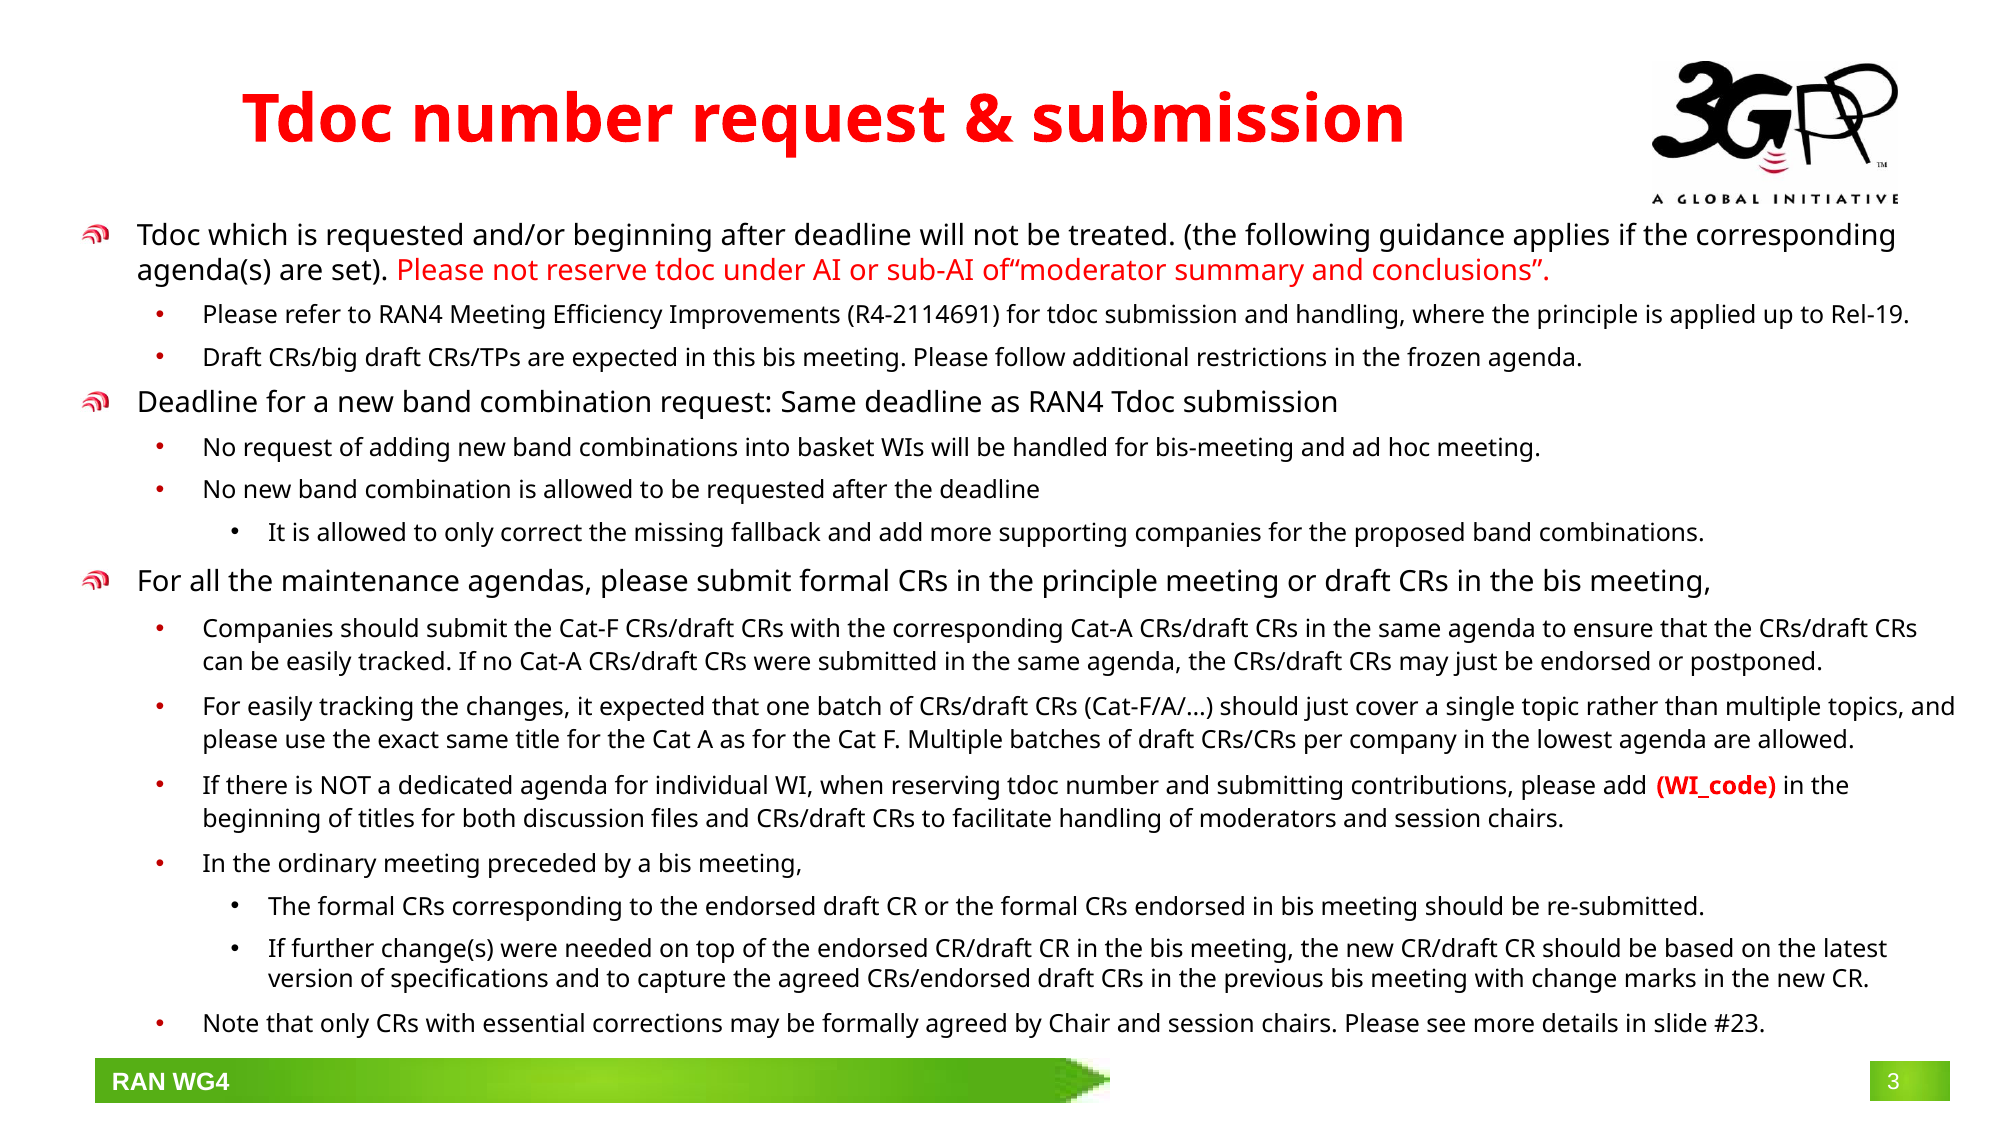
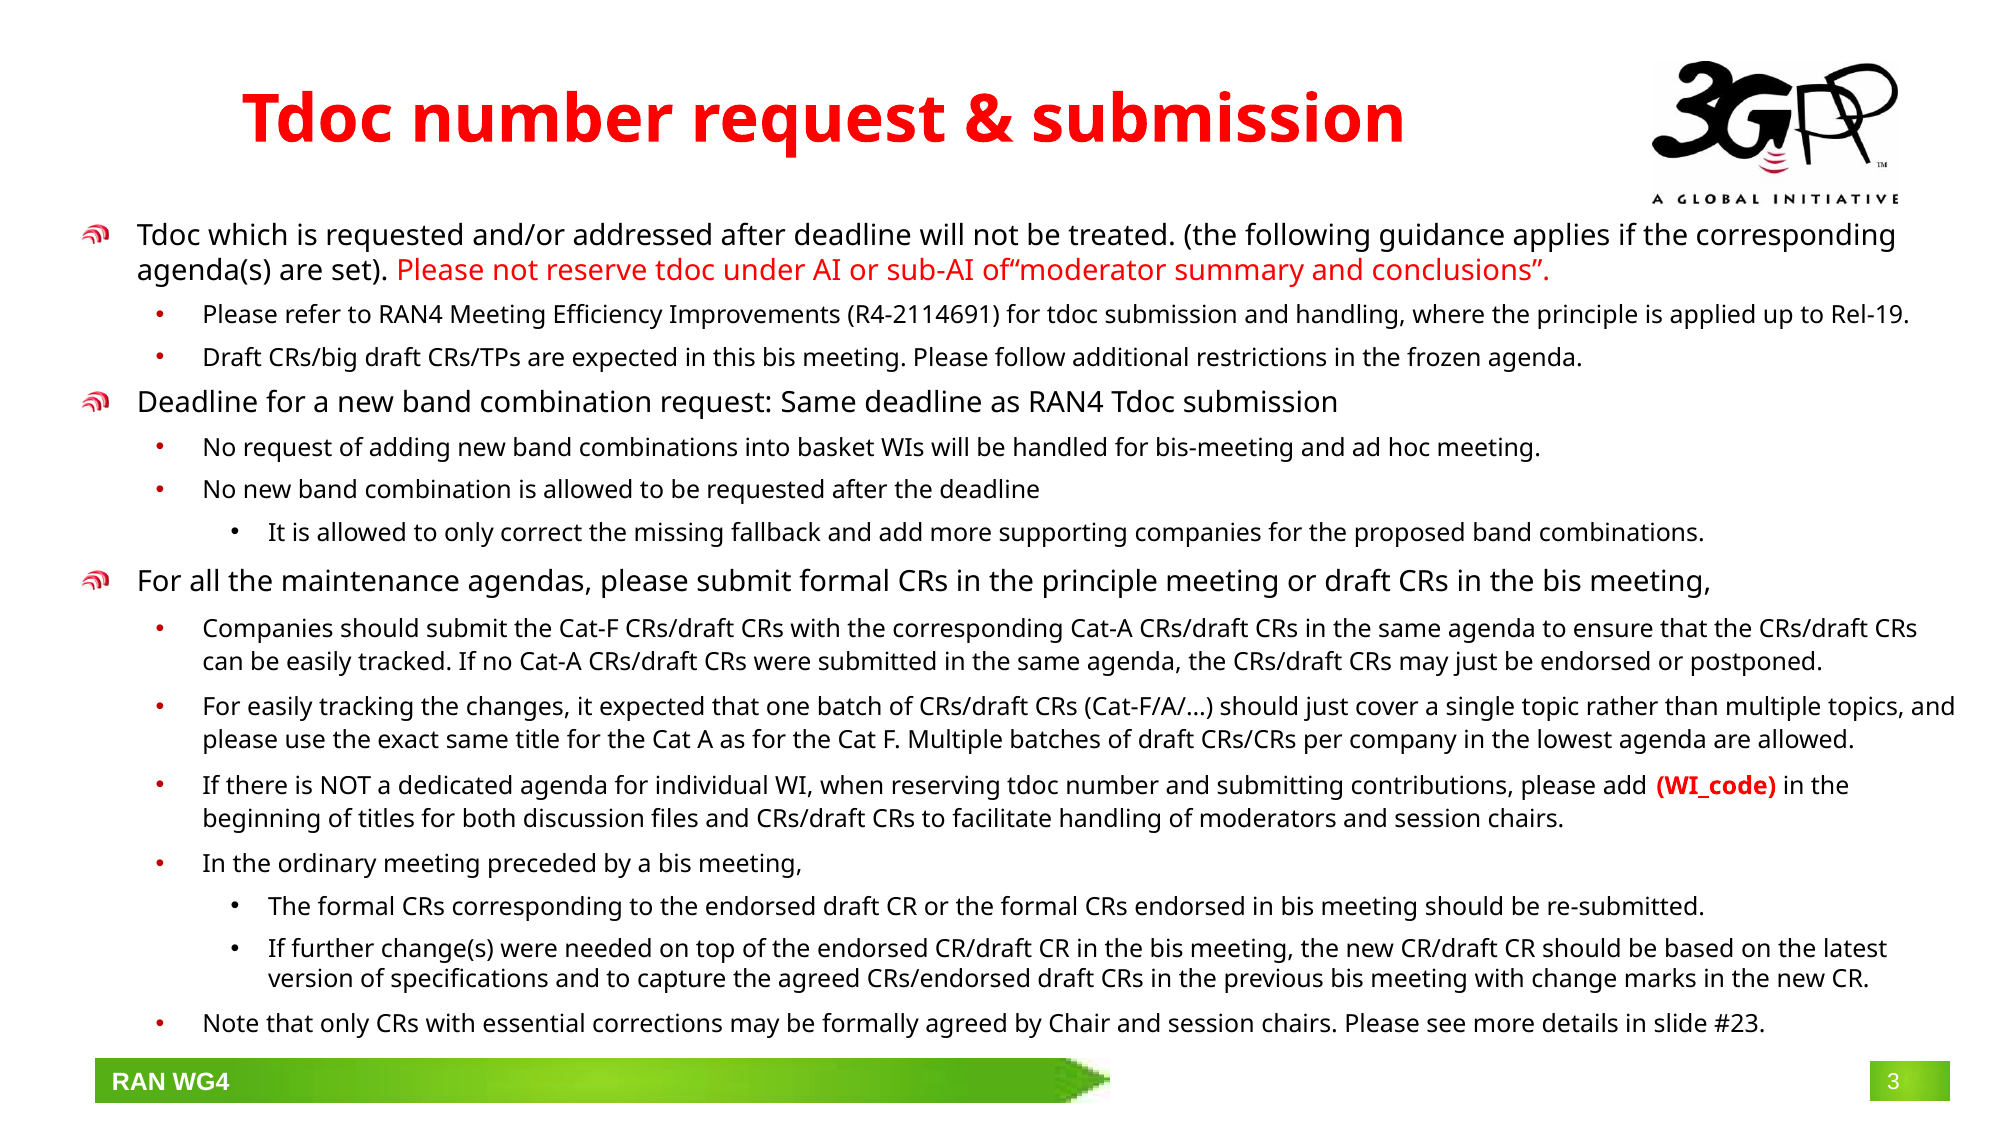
and/or beginning: beginning -> addressed
